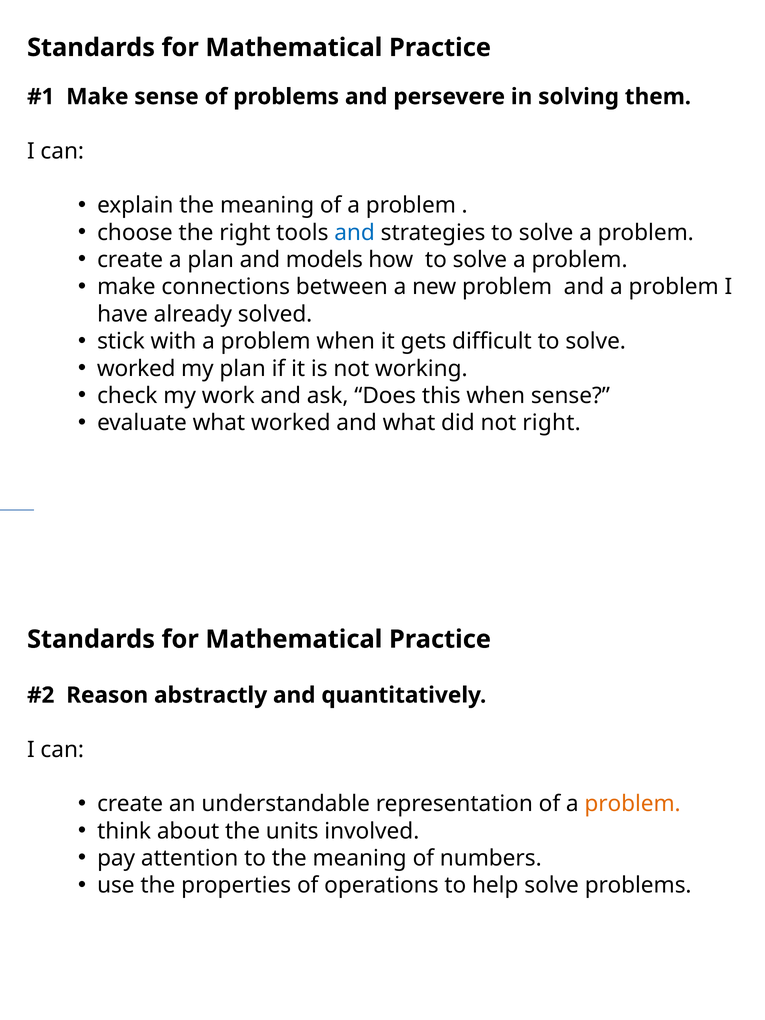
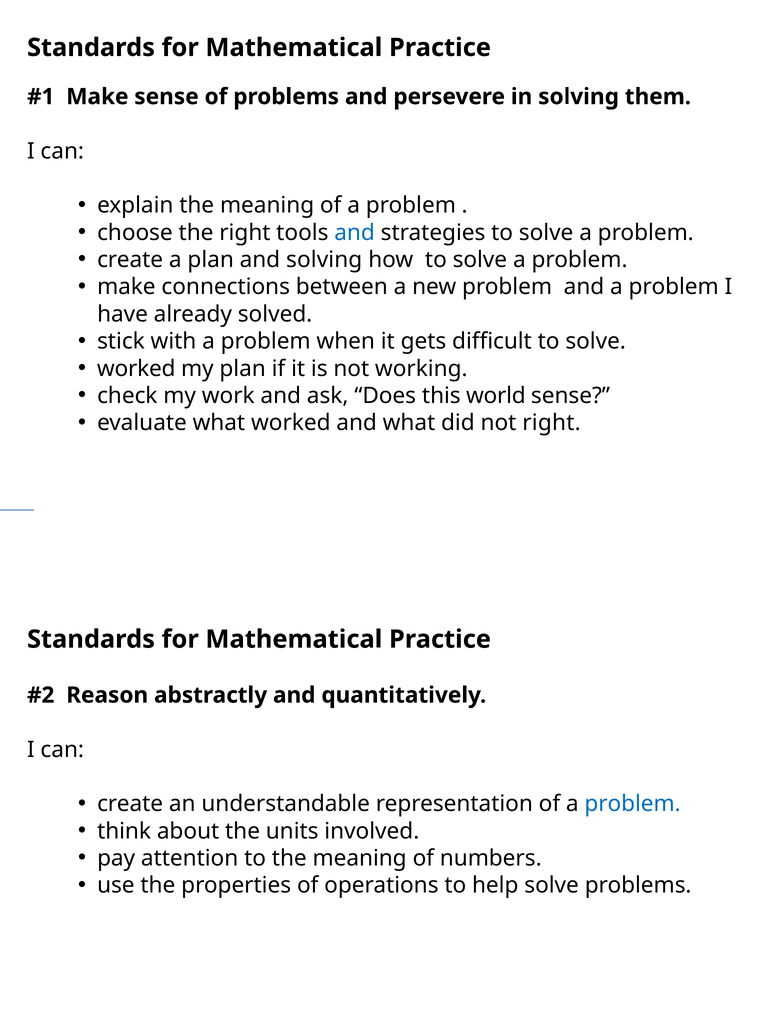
and models: models -> solving
this when: when -> world
problem at (633, 804) colour: orange -> blue
